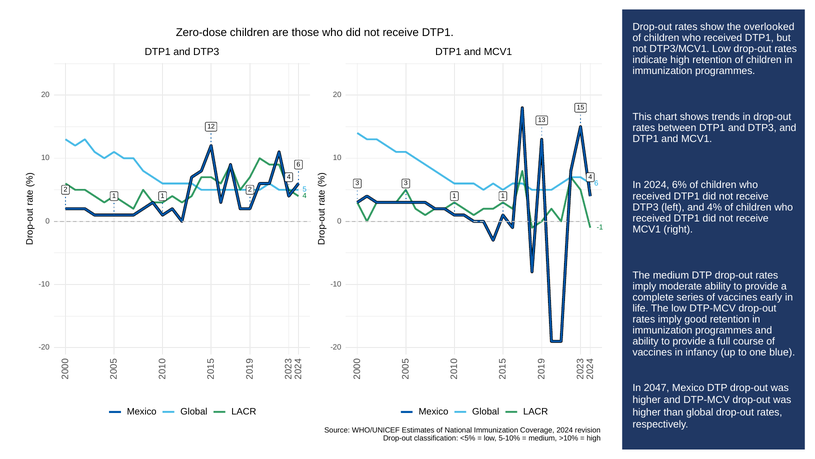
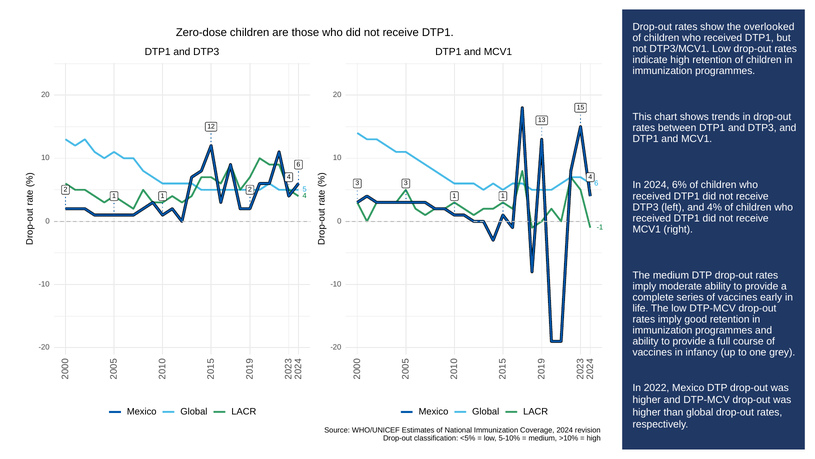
blue: blue -> grey
2047: 2047 -> 2022
